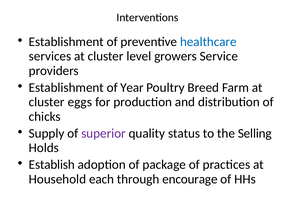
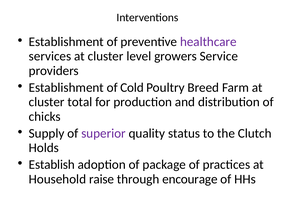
healthcare colour: blue -> purple
Year: Year -> Cold
eggs: eggs -> total
Selling: Selling -> Clutch
each: each -> raise
